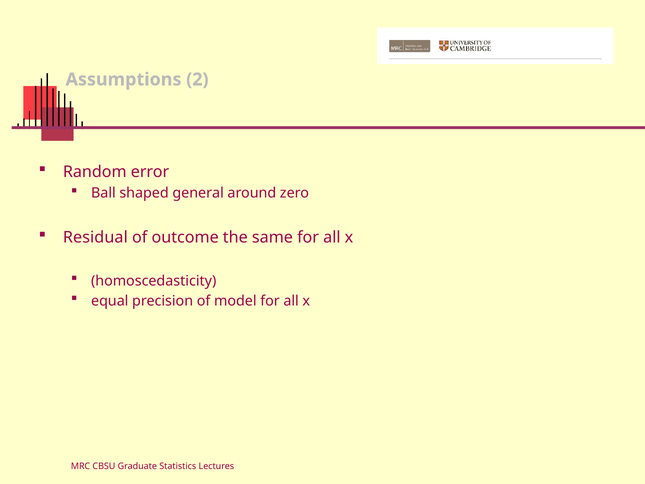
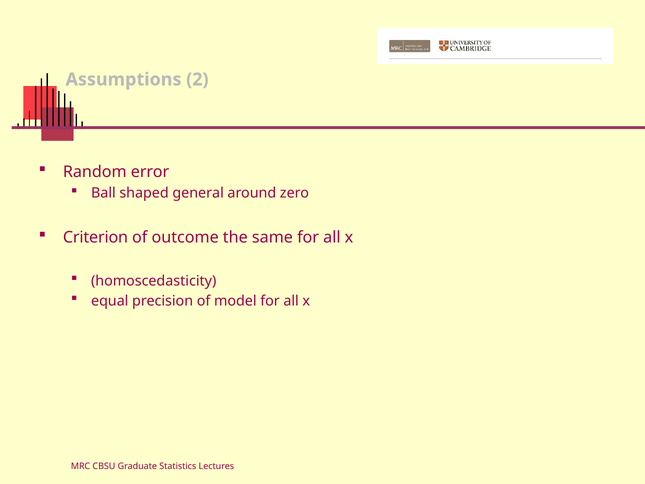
Residual: Residual -> Criterion
